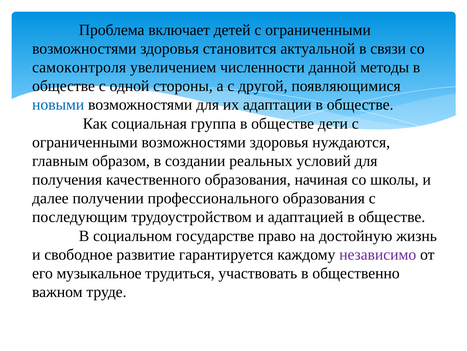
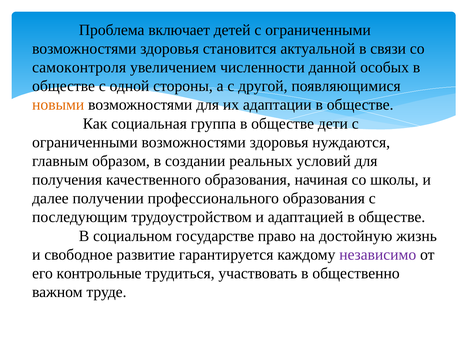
методы: методы -> особых
новыми colour: blue -> orange
музыкальное: музыкальное -> контрольные
